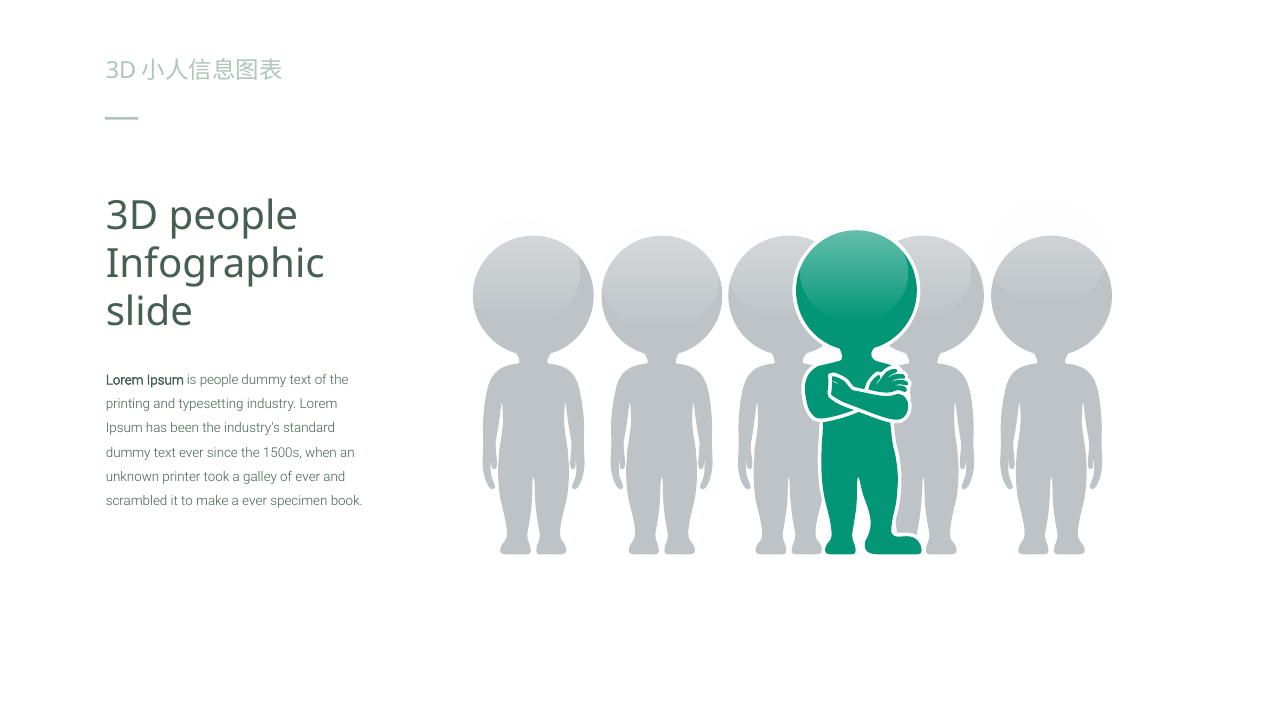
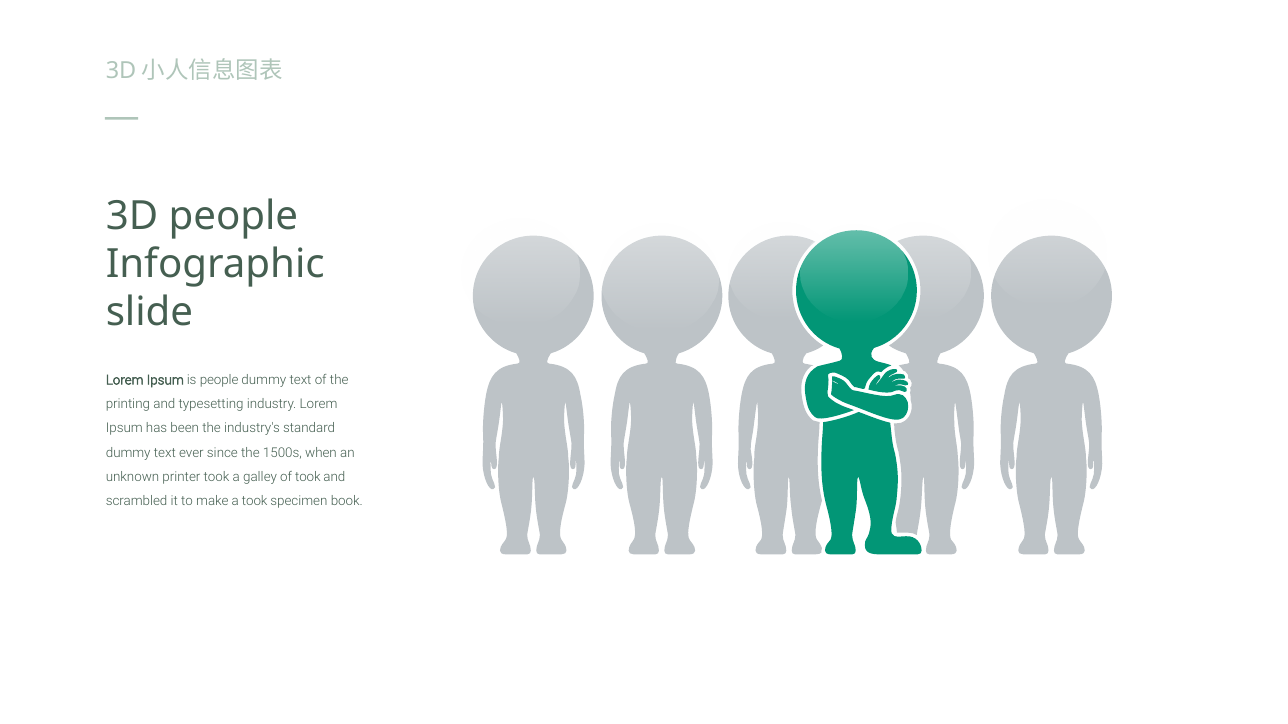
of ever: ever -> took
a ever: ever -> took
